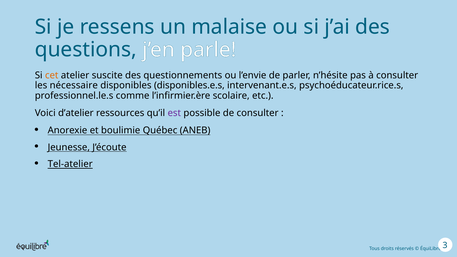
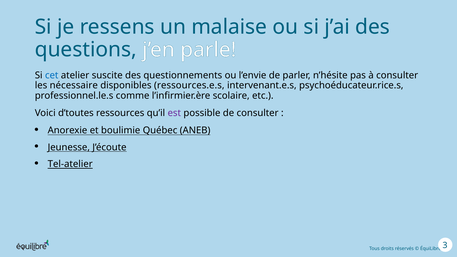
cet colour: orange -> blue
disponibles.e.s: disponibles.e.s -> ressources.e.s
d’atelier: d’atelier -> d’toutes
